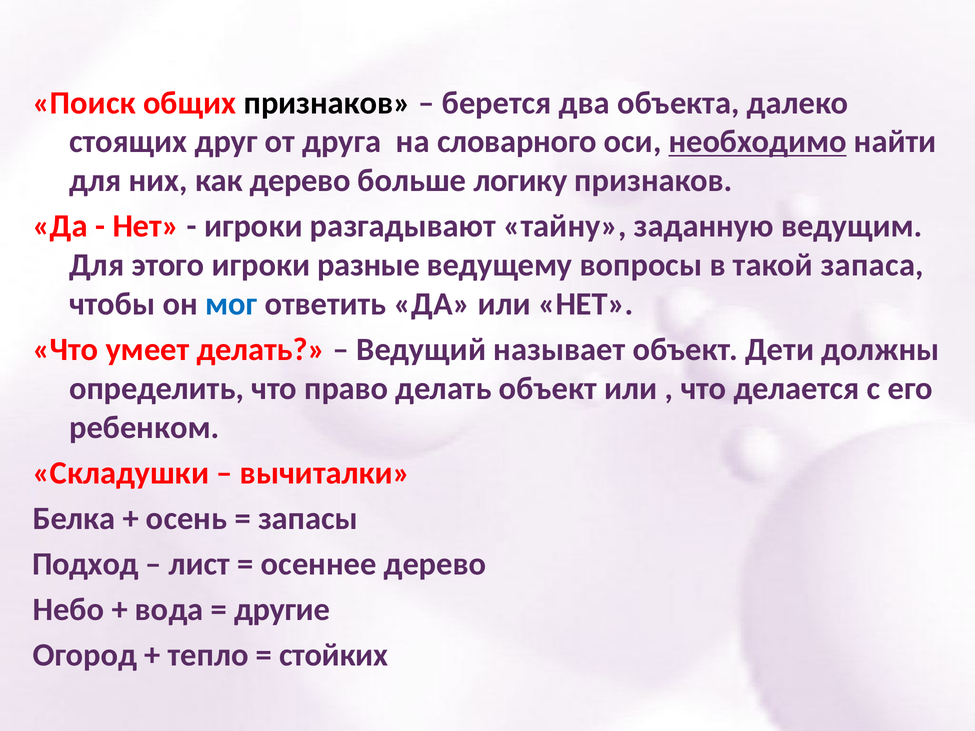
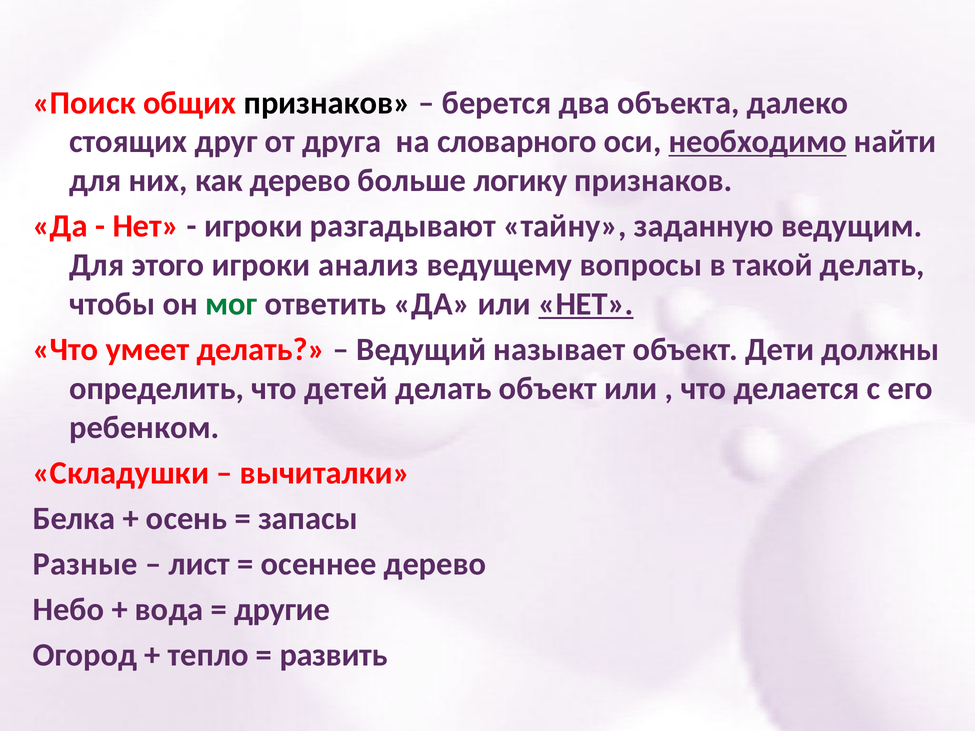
разные: разные -> анализ
такой запаса: запаса -> делать
мог colour: blue -> green
НЕТ at (586, 304) underline: none -> present
право: право -> детей
Подход: Подход -> Разные
стойких: стойких -> развить
